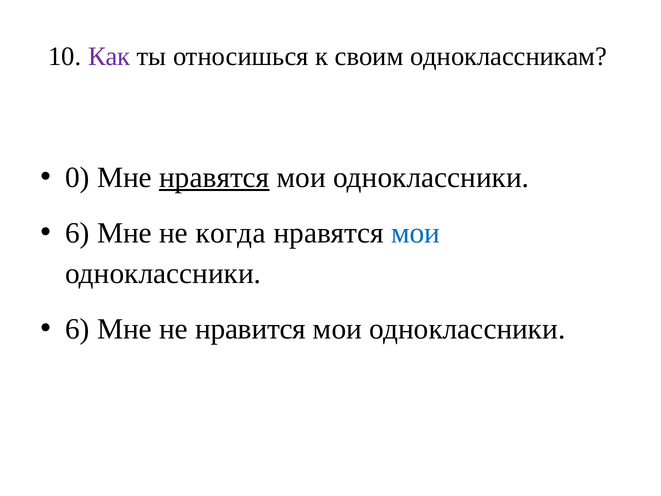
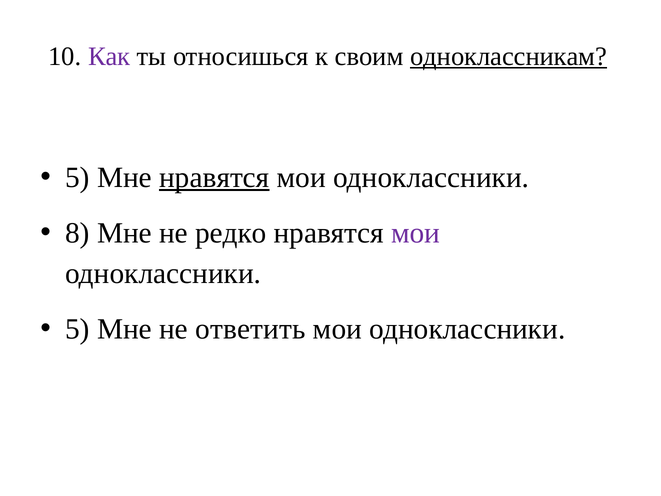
одноклассникам underline: none -> present
0 at (77, 177): 0 -> 5
6 at (77, 233): 6 -> 8
когда: когда -> редко
мои at (416, 233) colour: blue -> purple
6 at (77, 329): 6 -> 5
нравится: нравится -> ответить
